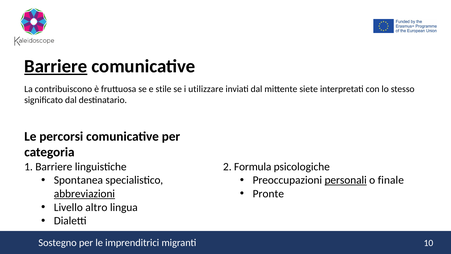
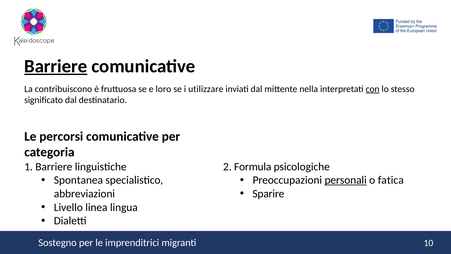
stile: stile -> loro
siete: siete -> nella
con underline: none -> present
finale: finale -> fatica
Pronte: Pronte -> Sparire
abbreviazioni underline: present -> none
altro: altro -> linea
